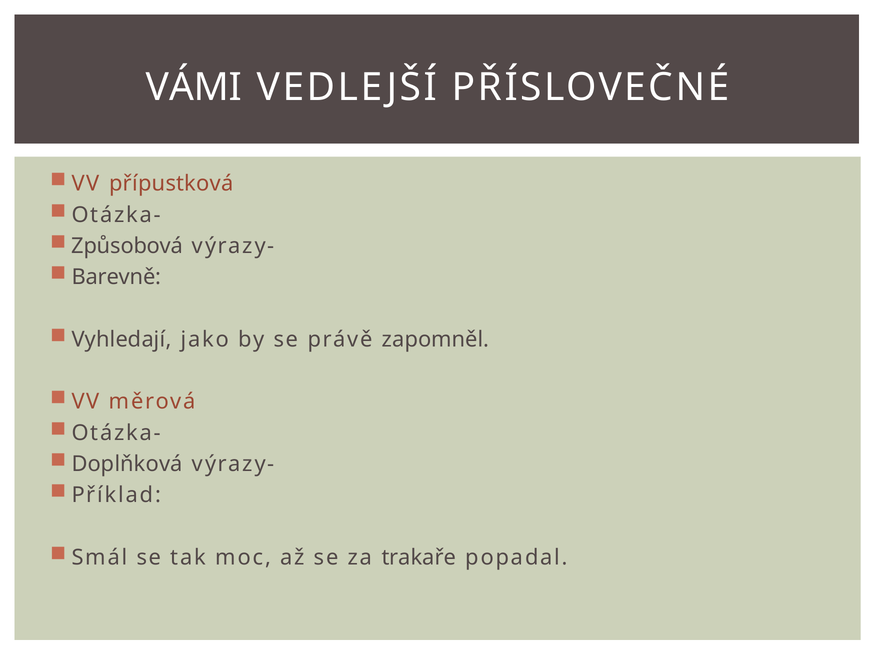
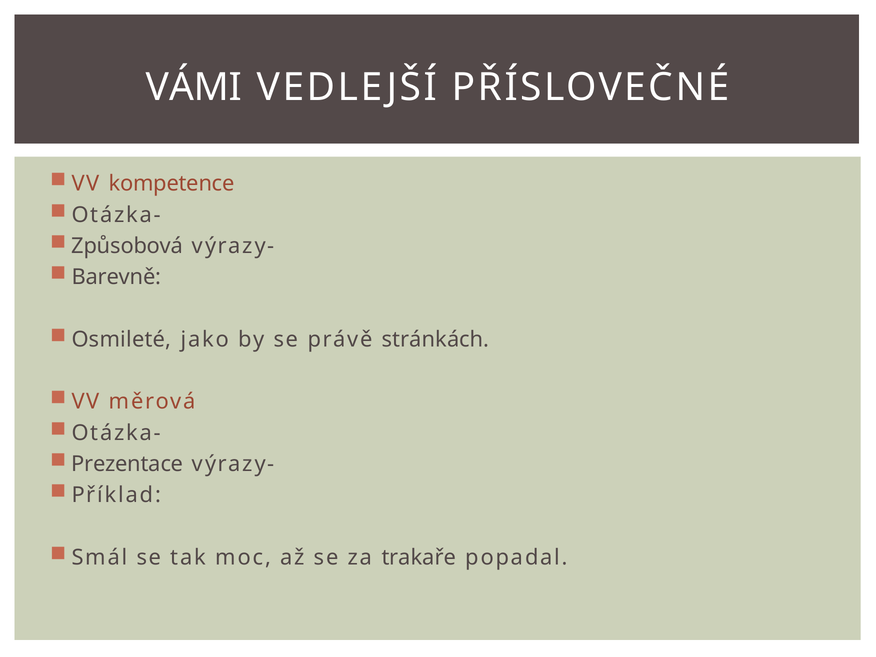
přípustková: přípustková -> kompetence
Vyhledají: Vyhledají -> Osmileté
zapomněl: zapomněl -> stránkách
Doplňková: Doplňková -> Prezentace
